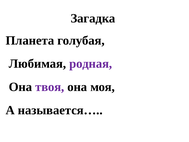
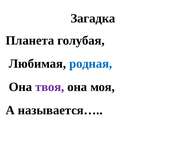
родная colour: purple -> blue
